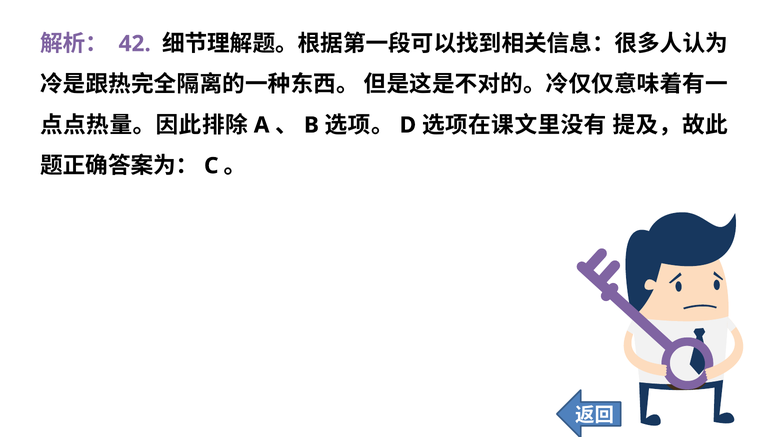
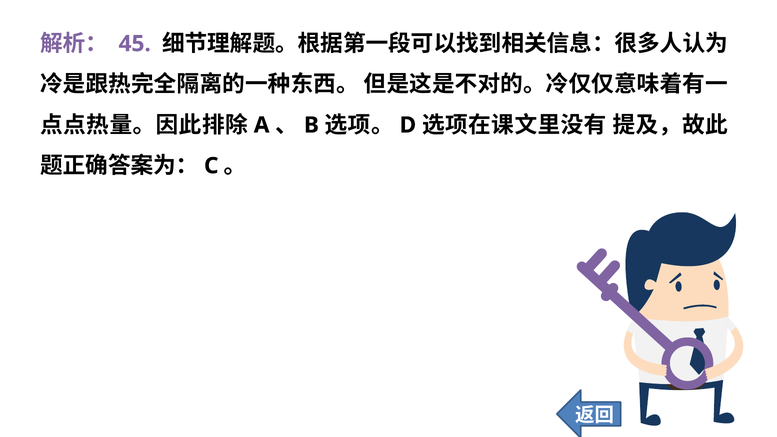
42: 42 -> 45
